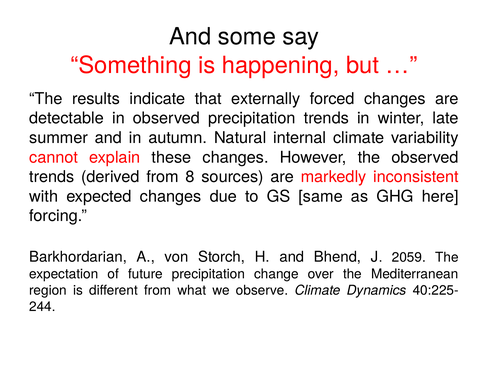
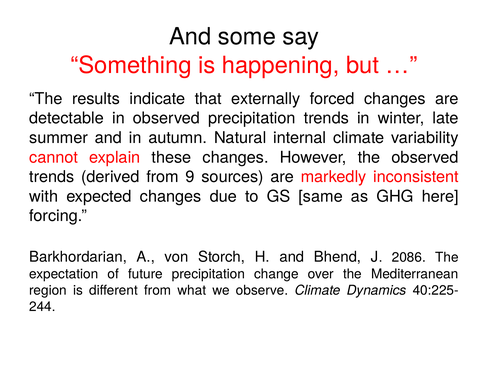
8: 8 -> 9
2059: 2059 -> 2086
